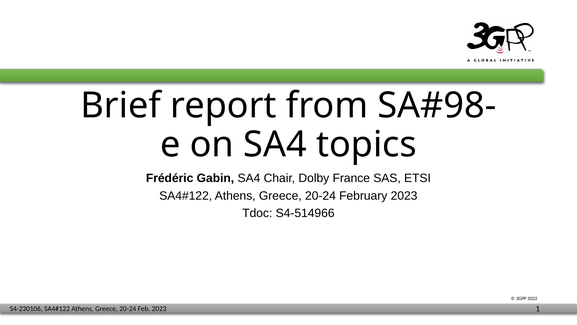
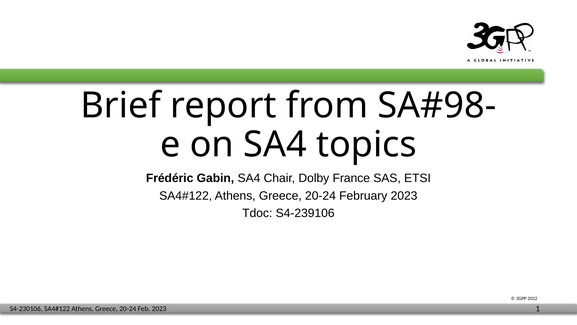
S4-514966: S4-514966 -> S4-239106
